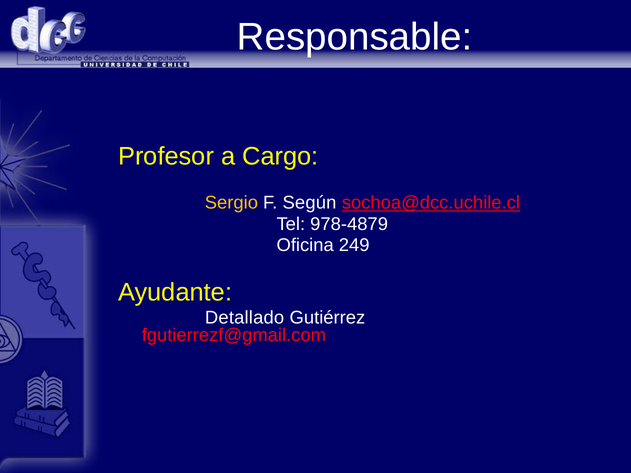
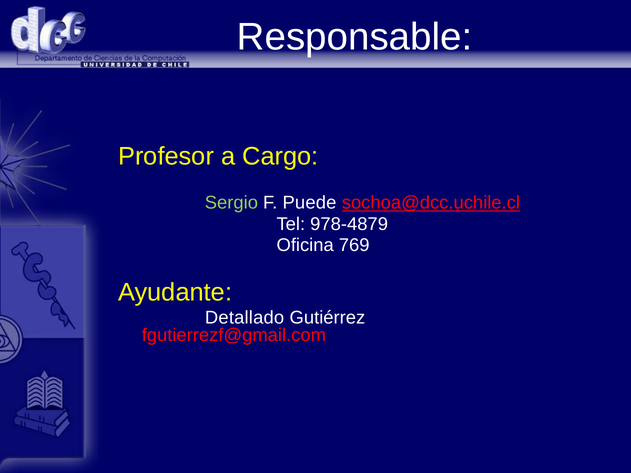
Sergio colour: yellow -> light green
Según: Según -> Puede
249: 249 -> 769
